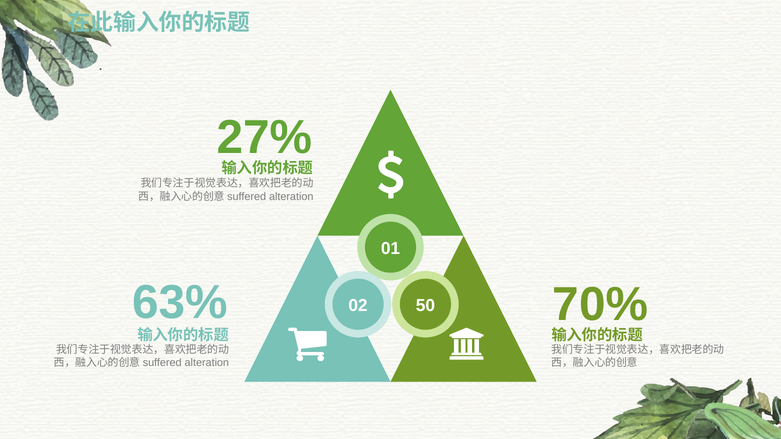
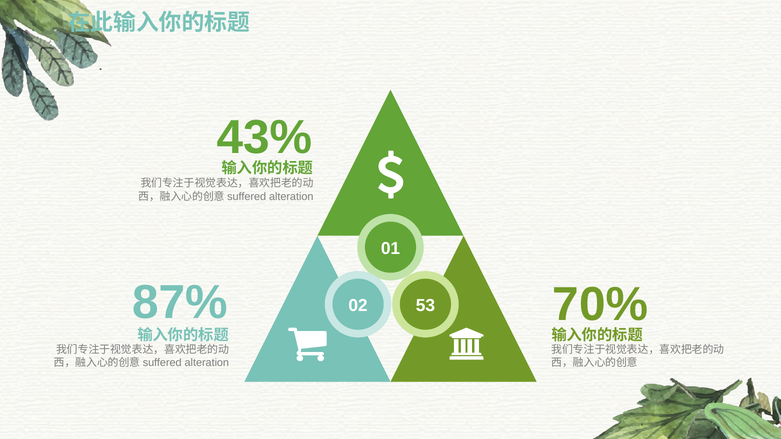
27%: 27% -> 43%
63%: 63% -> 87%
50: 50 -> 53
